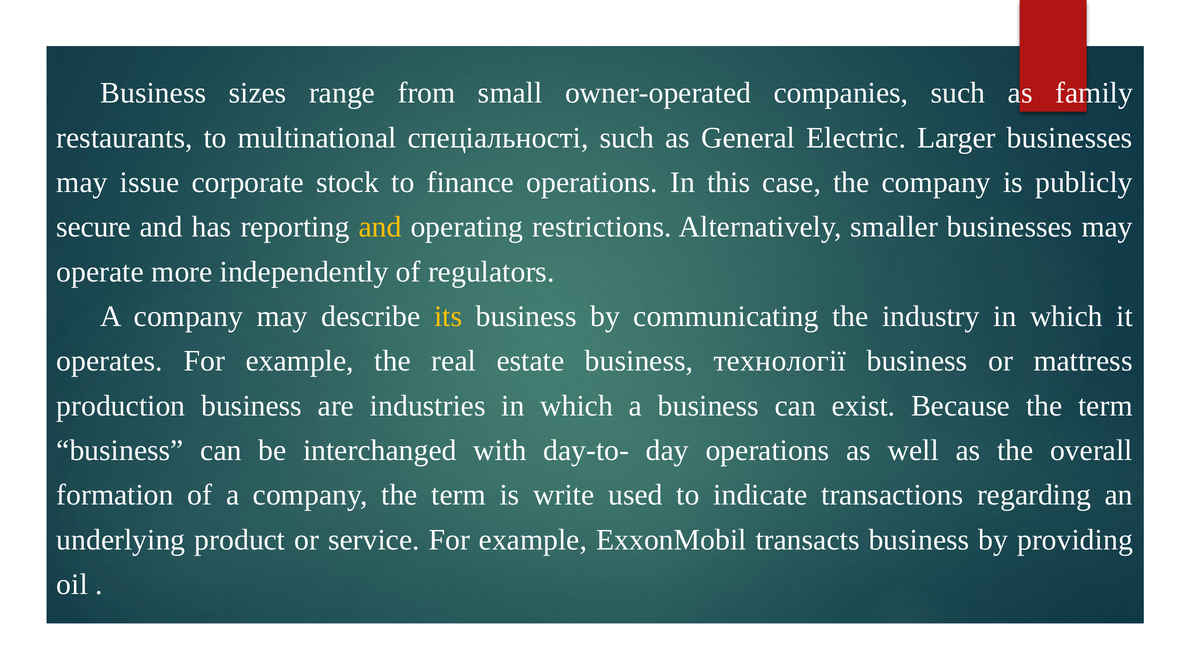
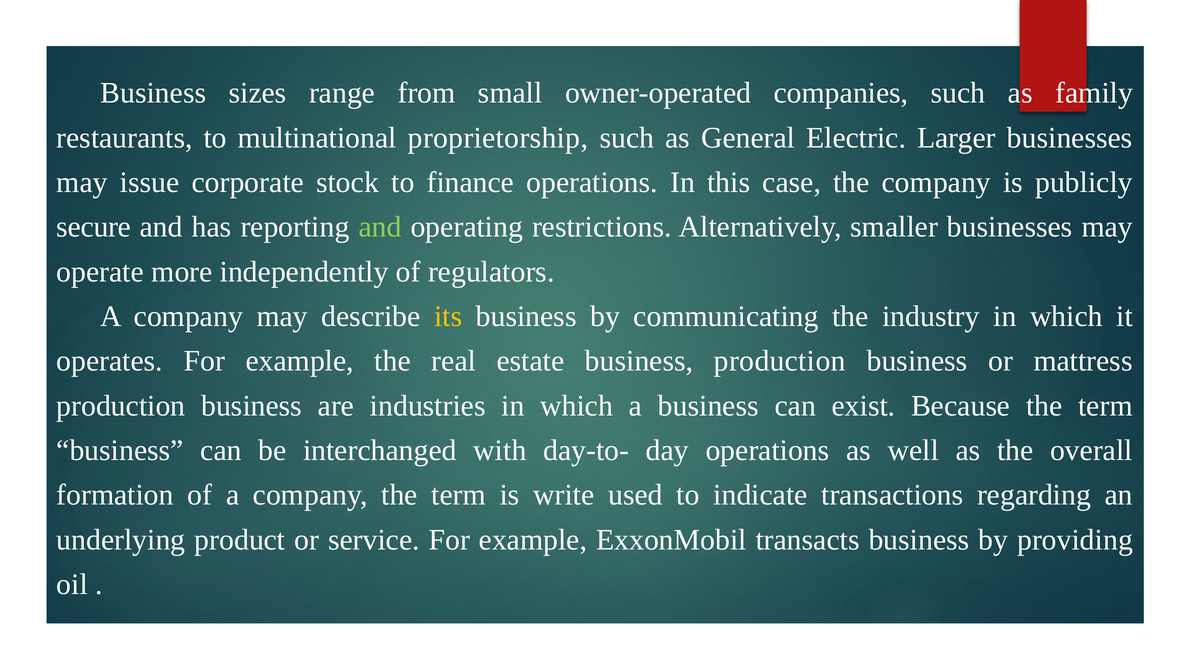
спеціальності: спеціальності -> proprietorship
and at (380, 227) colour: yellow -> light green
business технології: технології -> production
